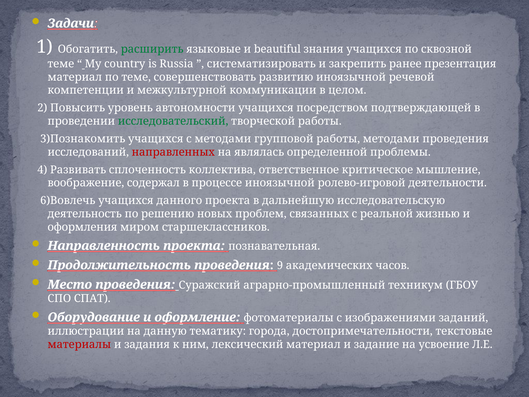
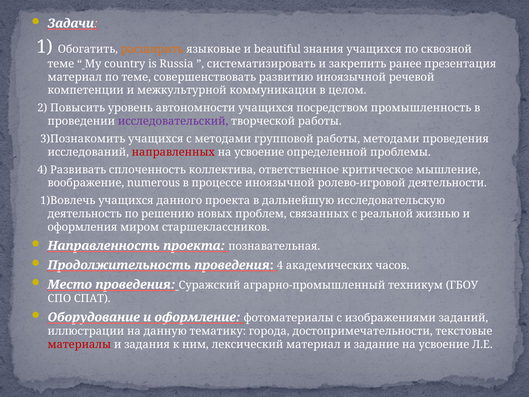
расширить colour: green -> orange
подтверждающей: подтверждающей -> промышленность
исследовательский colour: green -> purple
являлась at (259, 152): являлась -> усвоение
содержал: содержал -> numerous
6)Вовлечь: 6)Вовлечь -> 1)Вовлечь
проведения 9: 9 -> 4
